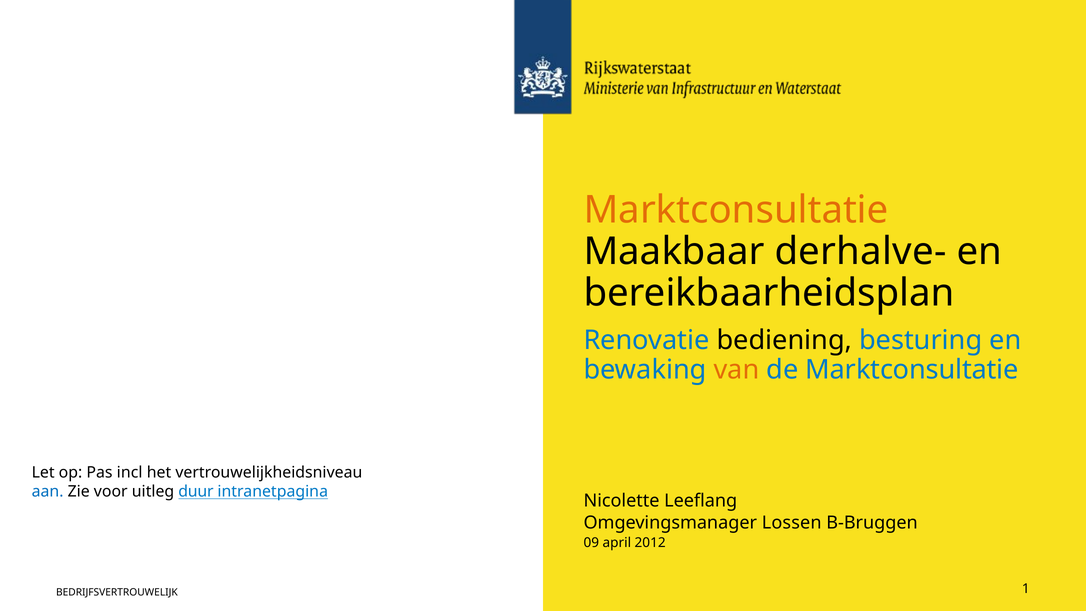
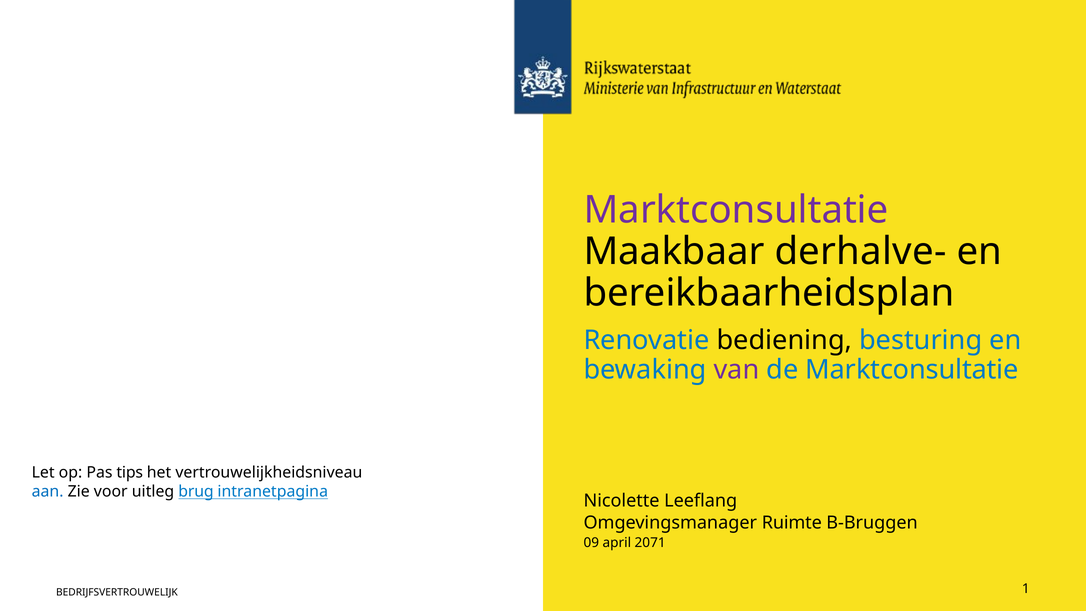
Marktconsultatie at (736, 210) colour: orange -> purple
van colour: orange -> purple
incl: incl -> tips
duur: duur -> brug
Lossen: Lossen -> Ruimte
2012: 2012 -> 2071
